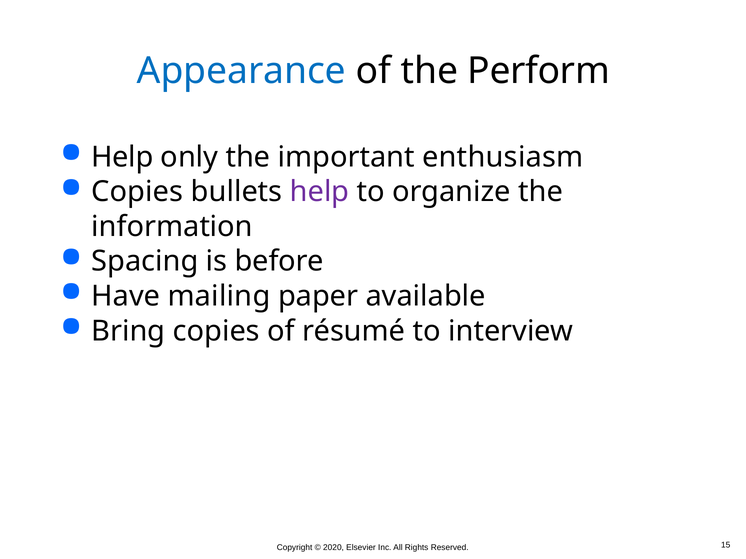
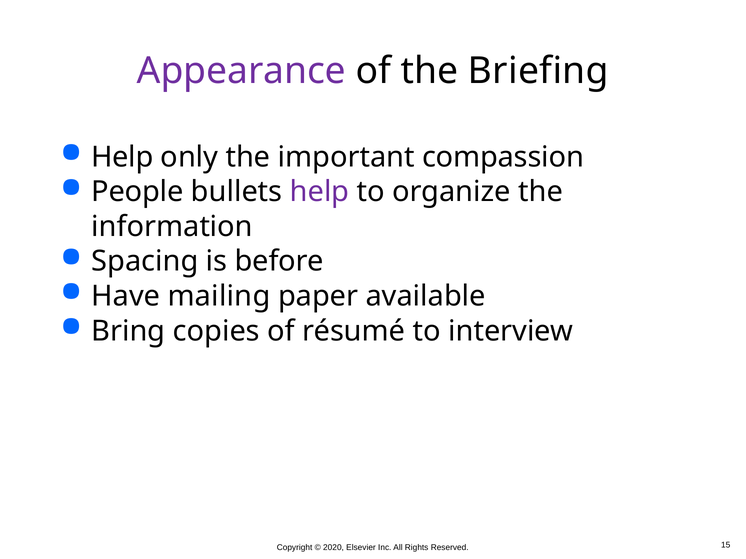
Appearance colour: blue -> purple
Perform: Perform -> Briefing
enthusiasm: enthusiasm -> compassion
Copies at (137, 192): Copies -> People
